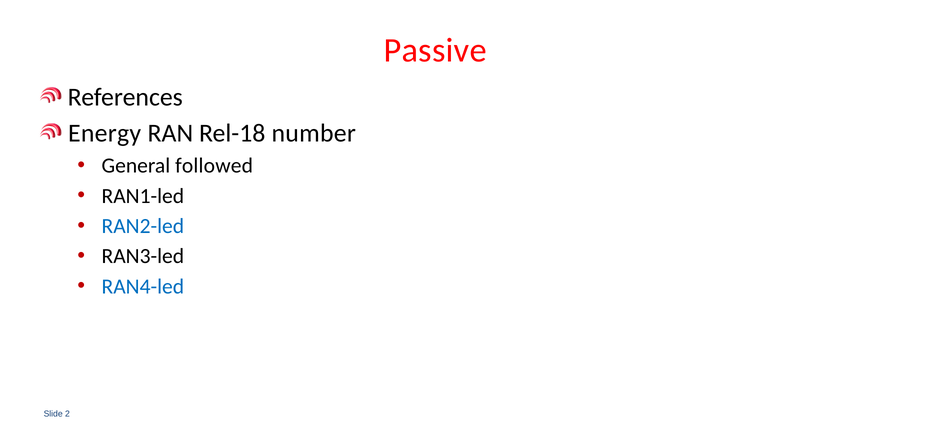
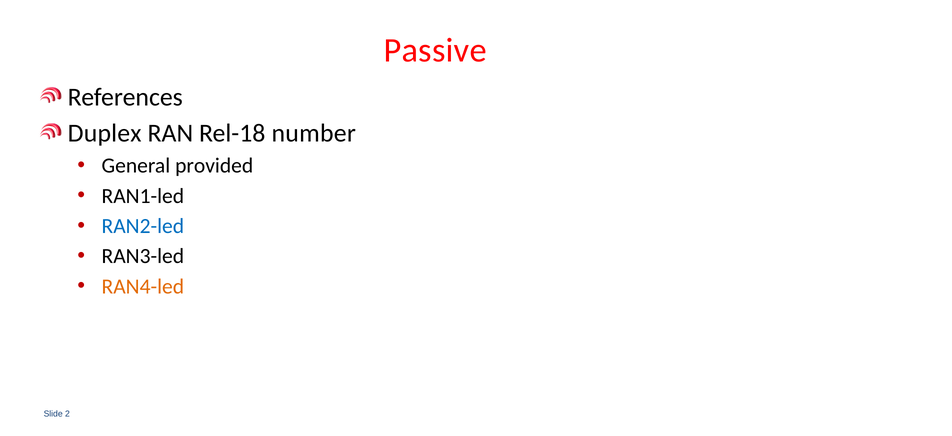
Energy: Energy -> Duplex
followed: followed -> provided
RAN4-led colour: blue -> orange
